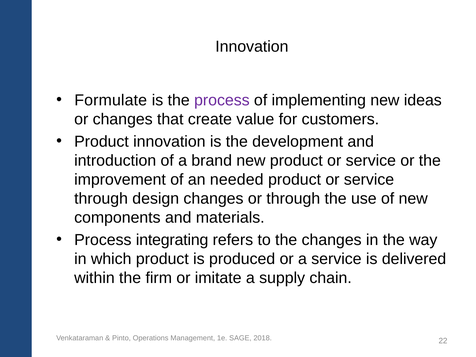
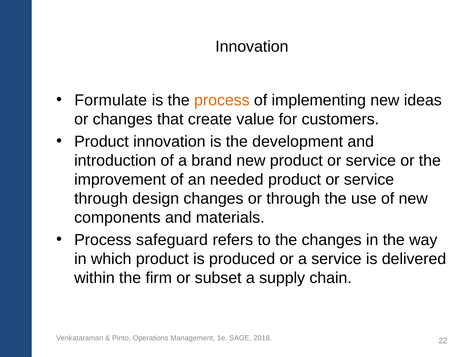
process at (222, 100) colour: purple -> orange
integrating: integrating -> safeguard
imitate: imitate -> subset
